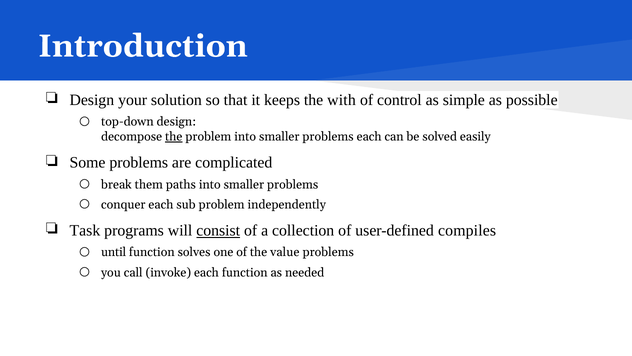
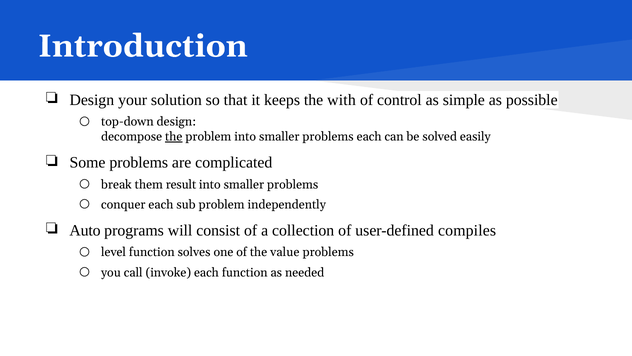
paths: paths -> result
Task: Task -> Auto
consist underline: present -> none
until: until -> level
